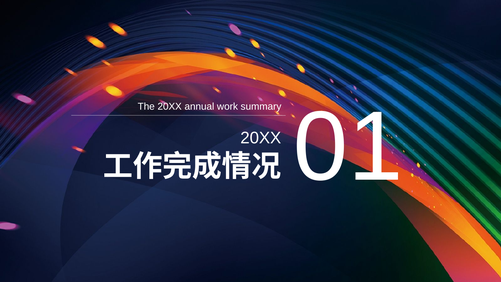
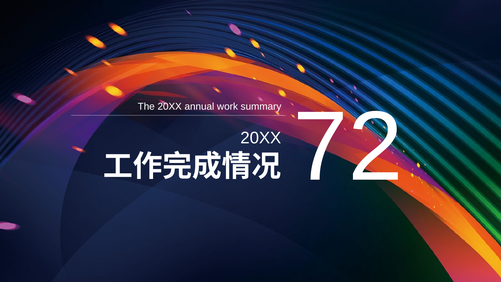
01: 01 -> 72
